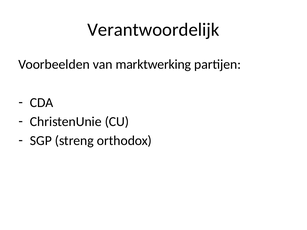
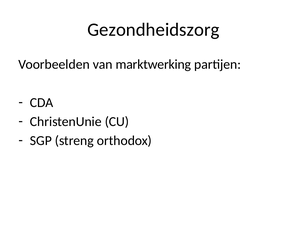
Verantwoordelijk: Verantwoordelijk -> Gezondheidszorg
